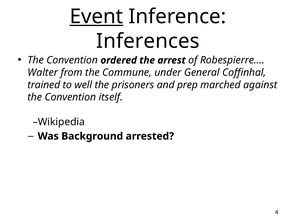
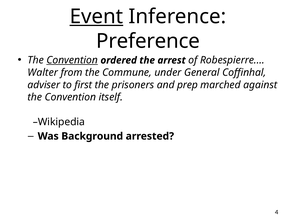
Inferences: Inferences -> Preference
Convention at (72, 60) underline: none -> present
trained: trained -> adviser
well: well -> first
